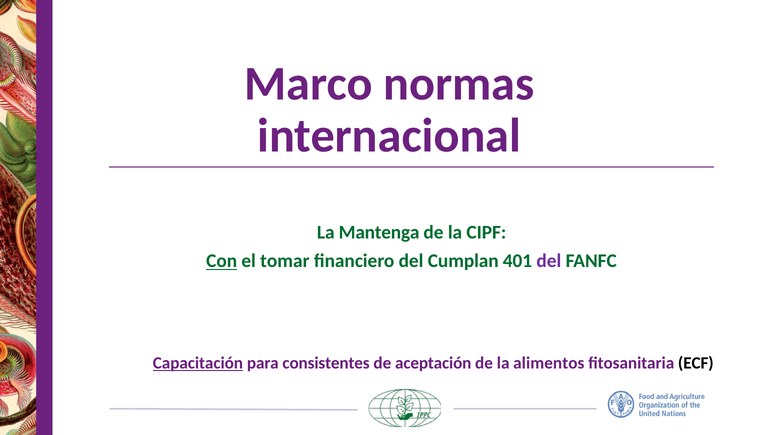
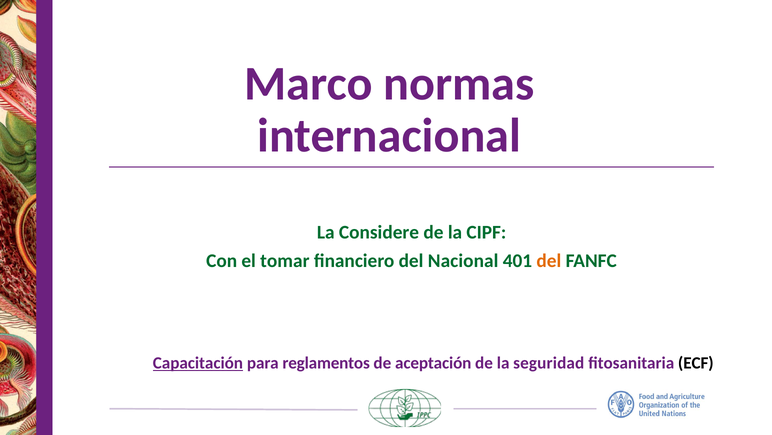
Mantenga: Mantenga -> Considere
Con underline: present -> none
Cumplan: Cumplan -> Nacional
del at (549, 261) colour: purple -> orange
consistentes: consistentes -> reglamentos
alimentos: alimentos -> seguridad
